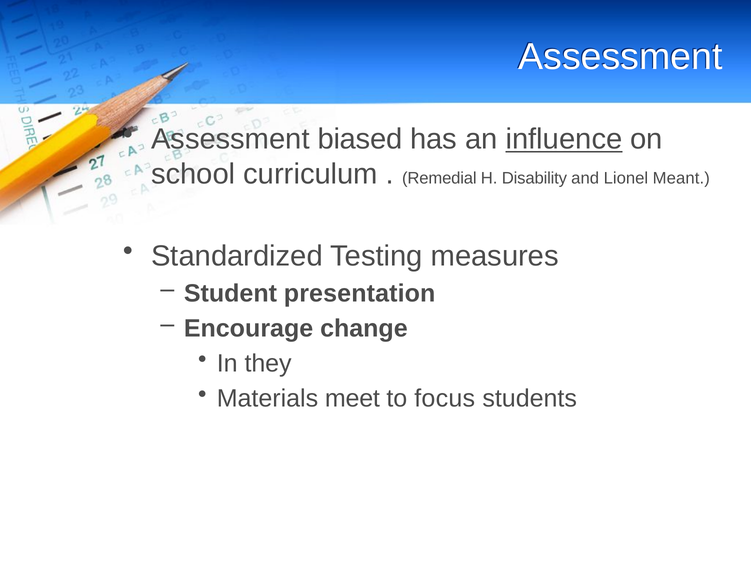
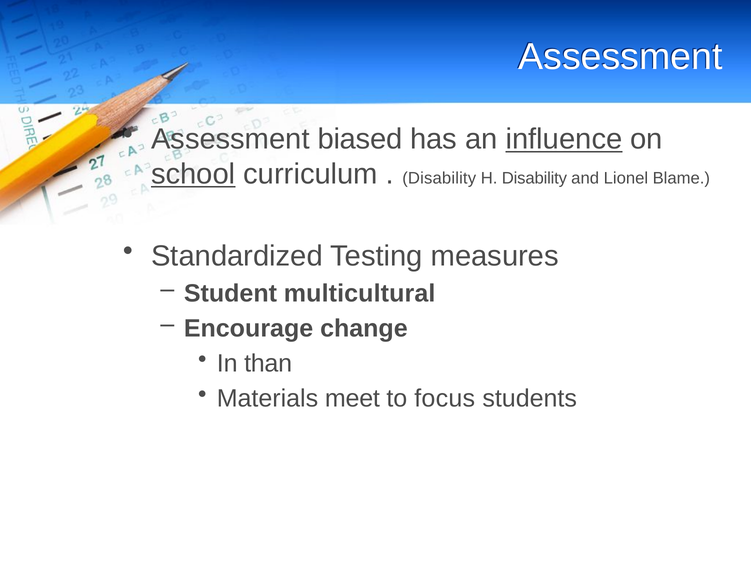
school underline: none -> present
Remedial at (439, 178): Remedial -> Disability
Meant: Meant -> Blame
presentation: presentation -> multicultural
they: they -> than
